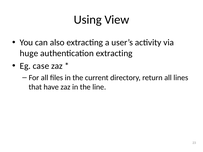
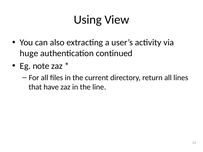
authentication extracting: extracting -> continued
case: case -> note
